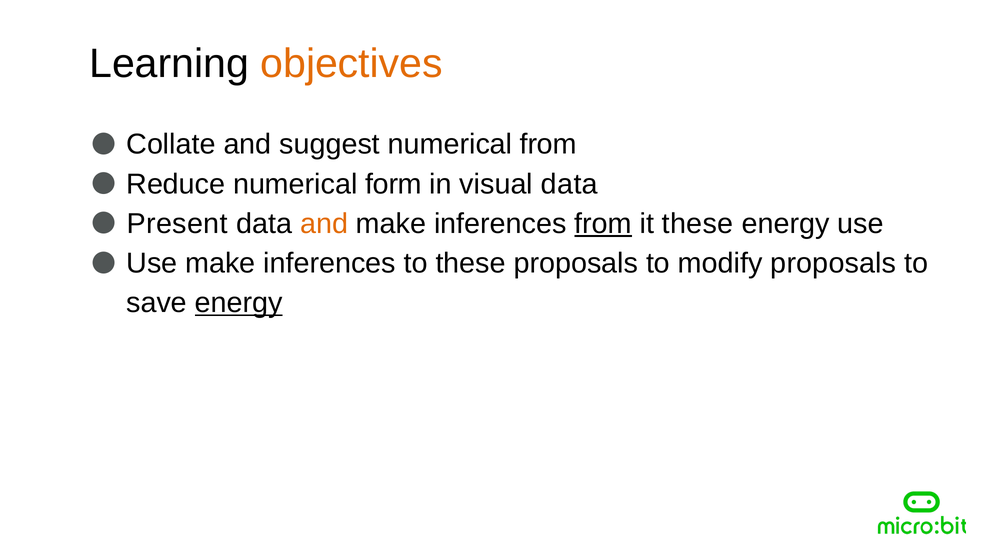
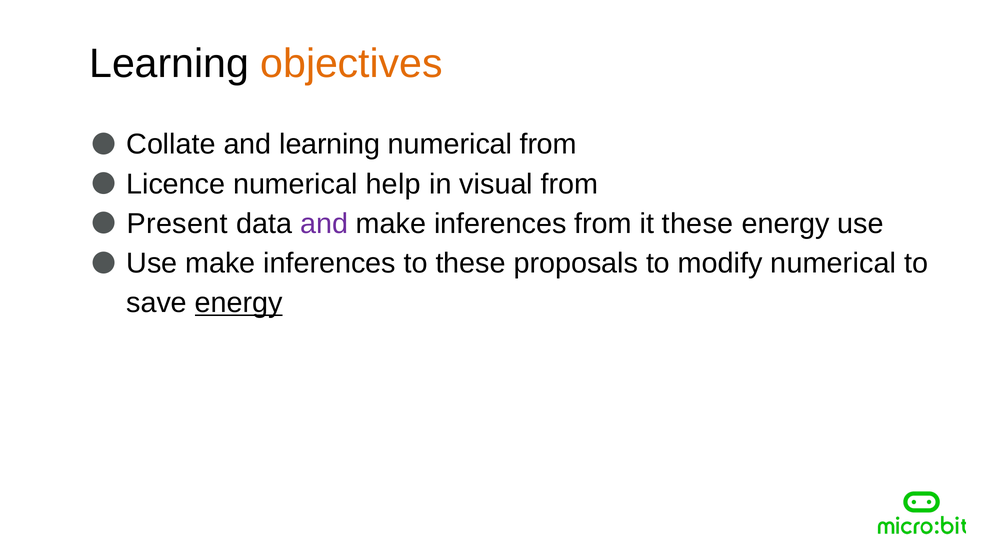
and suggest: suggest -> learning
Reduce: Reduce -> Licence
form: form -> help
visual data: data -> from
and at (324, 224) colour: orange -> purple
from at (603, 224) underline: present -> none
modify proposals: proposals -> numerical
